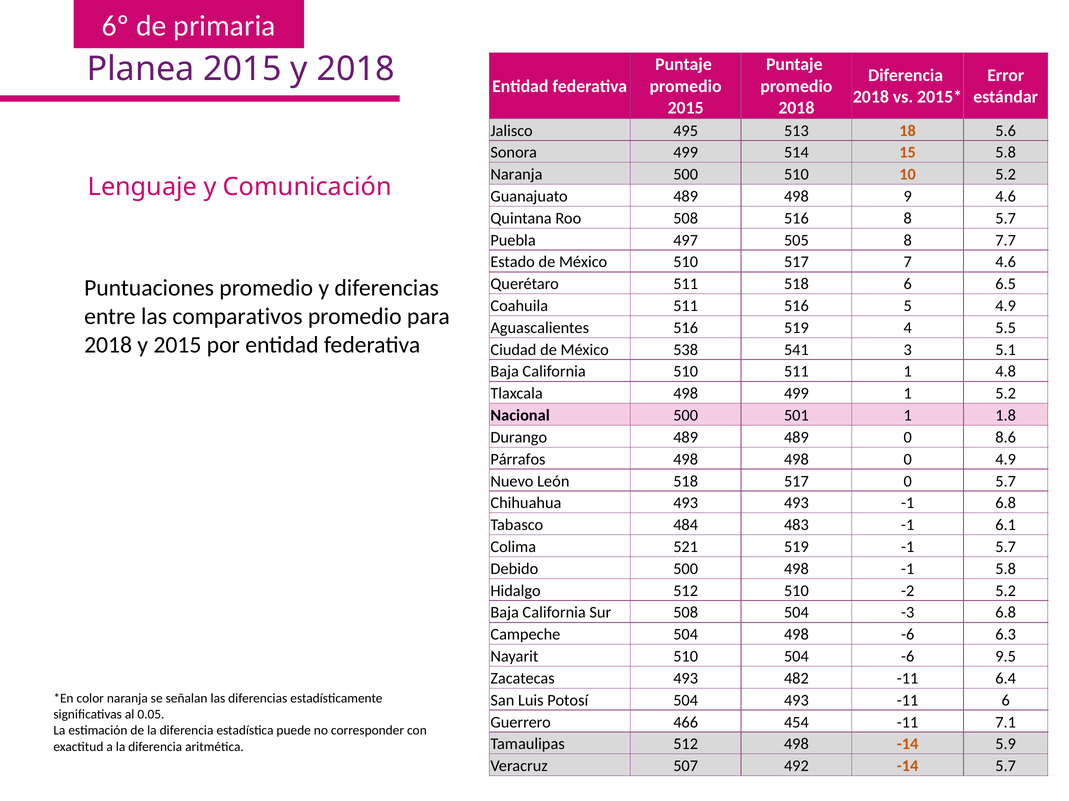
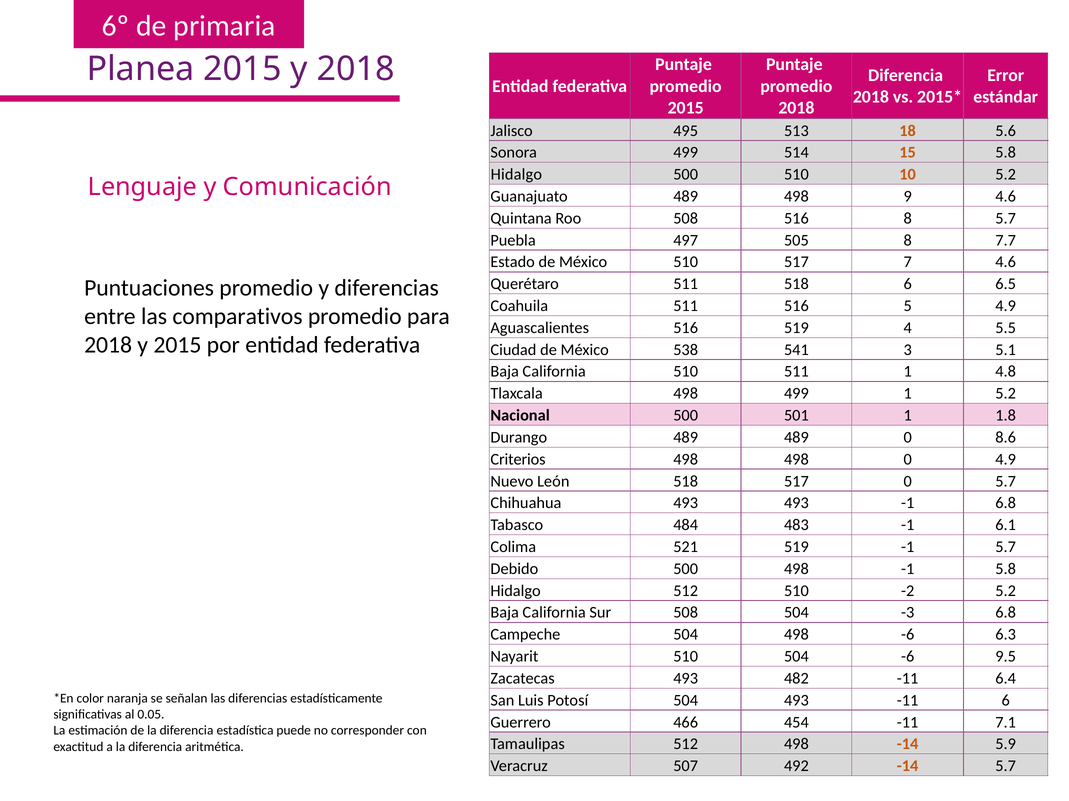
Naranja at (516, 175): Naranja -> Hidalgo
Párrafos: Párrafos -> Criterios
